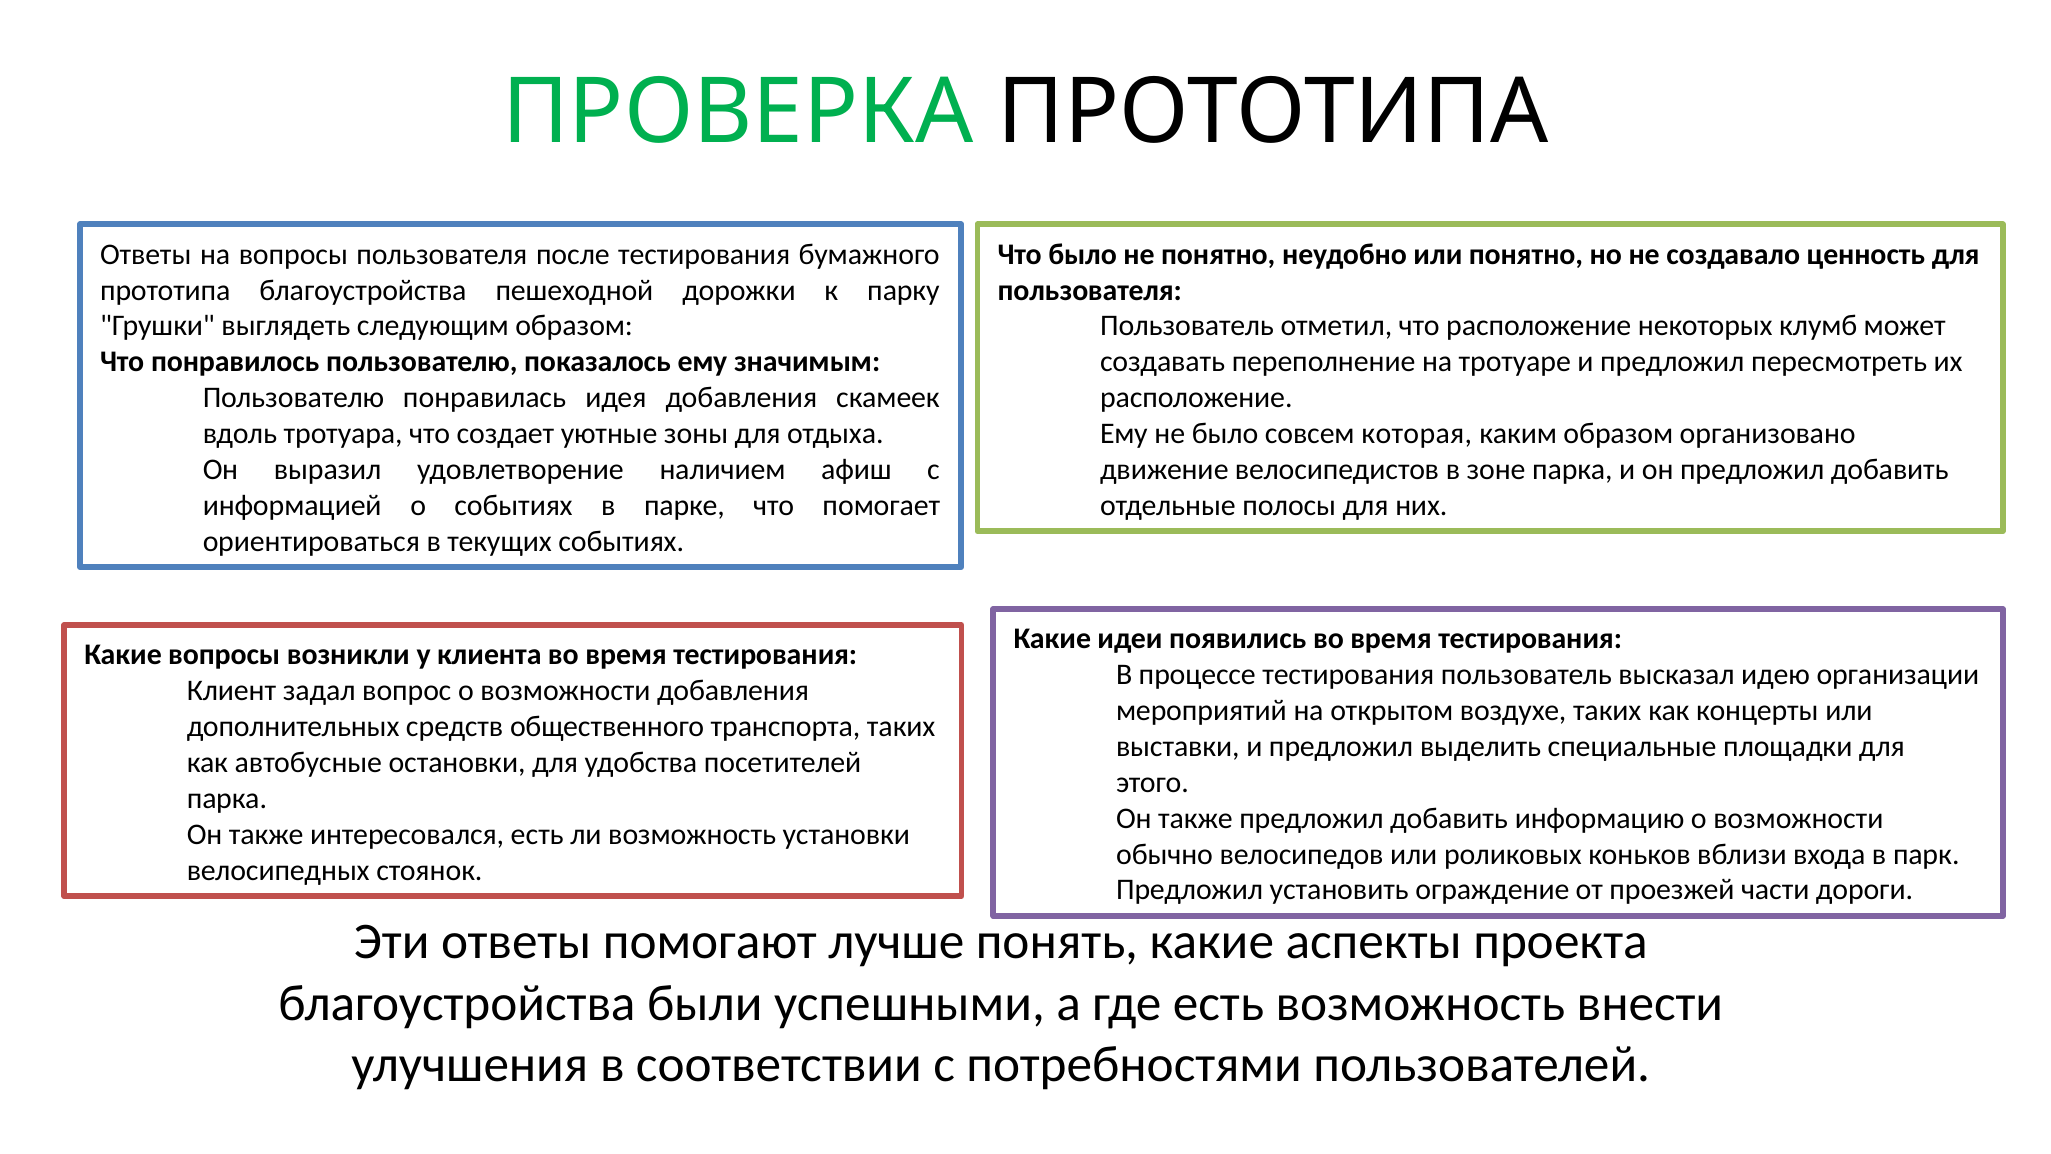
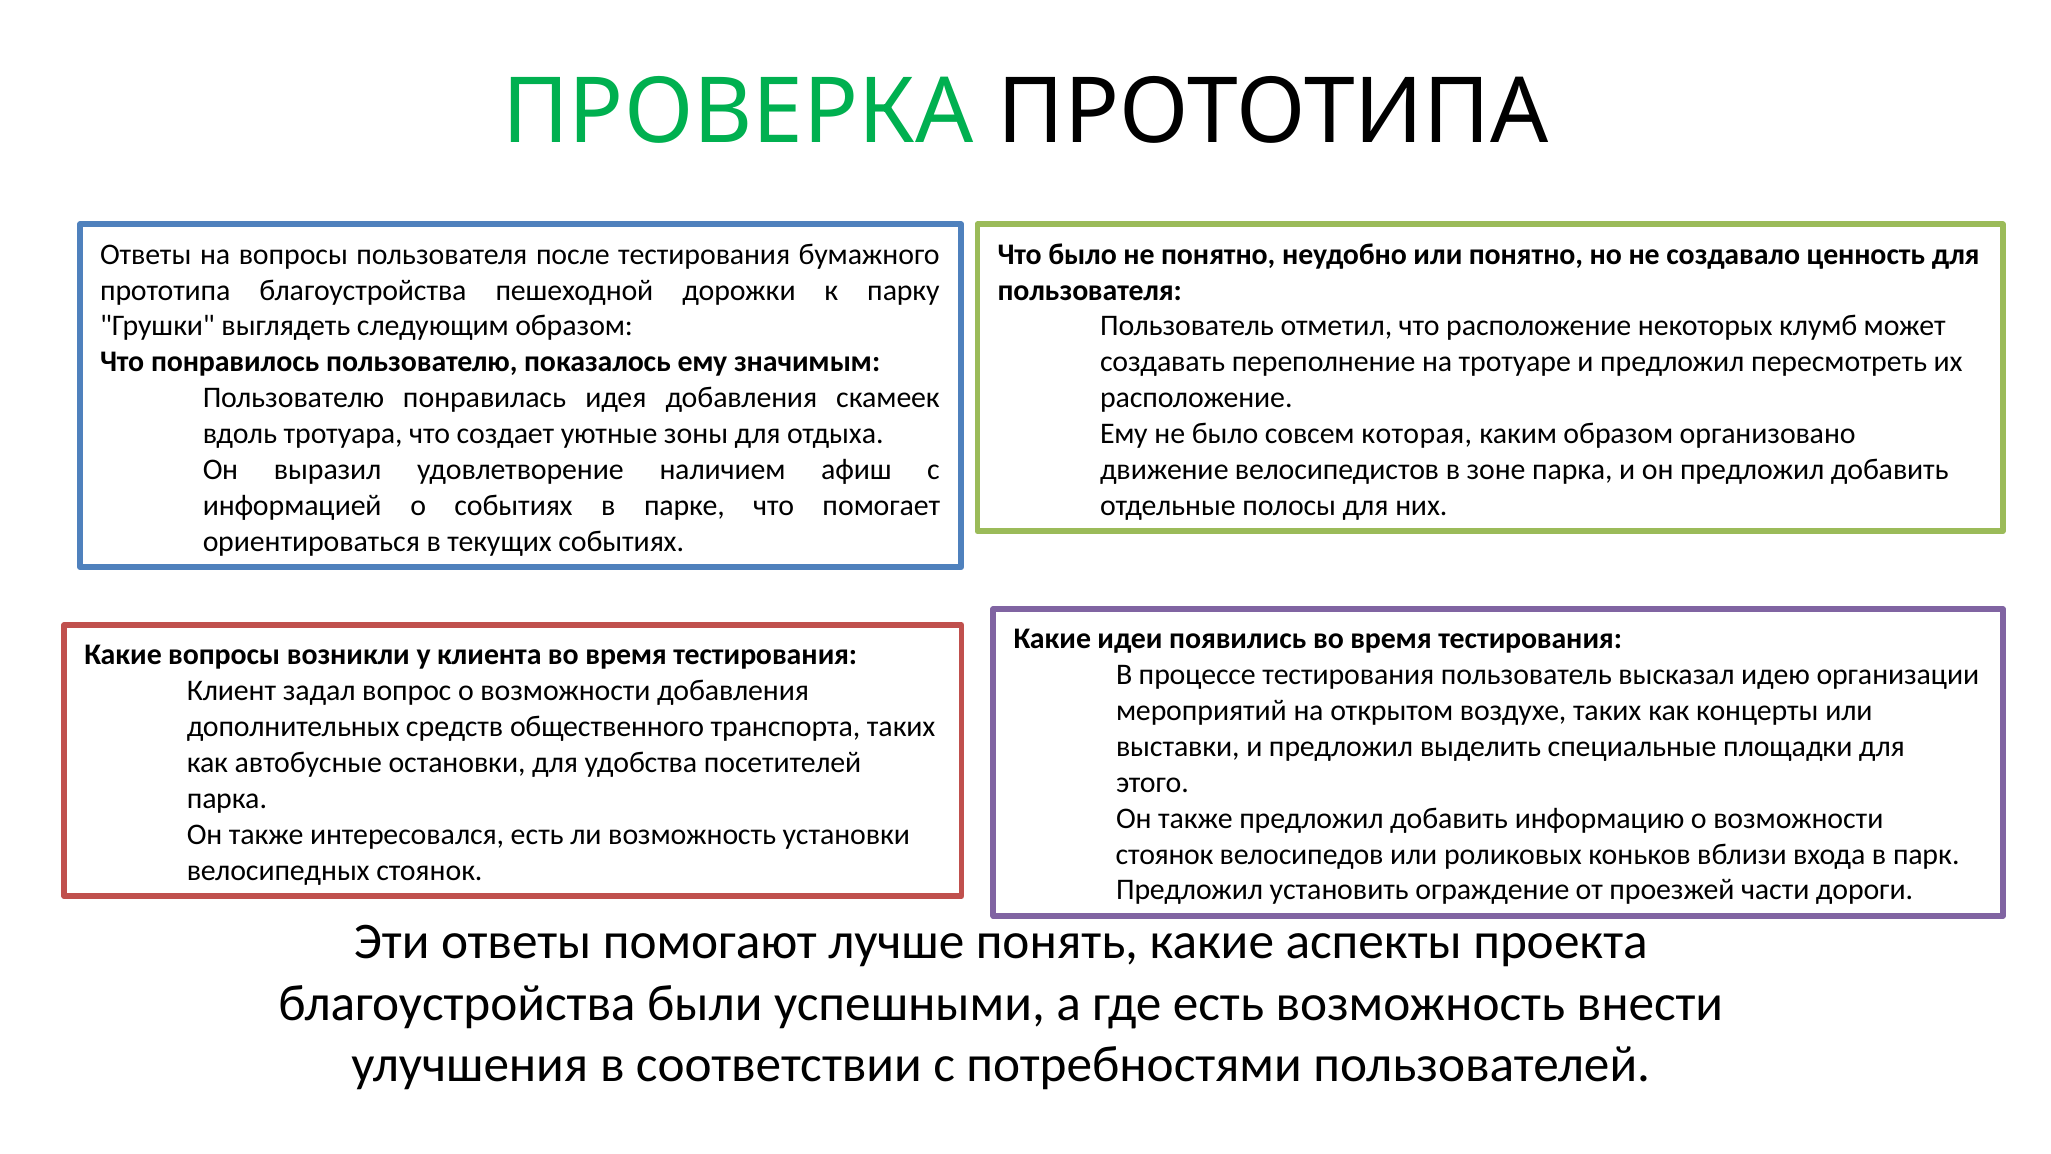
обычно at (1165, 854): обычно -> стоянок
